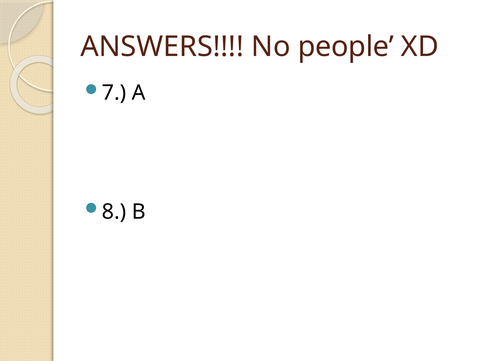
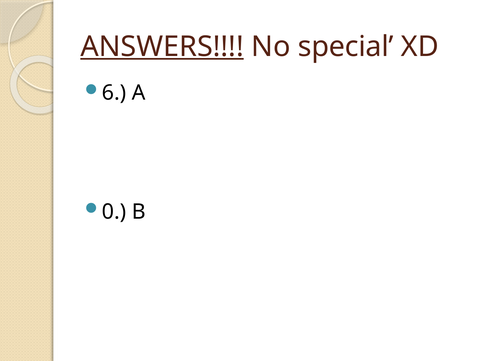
ANSWERS underline: none -> present
people: people -> special
7: 7 -> 6
8: 8 -> 0
